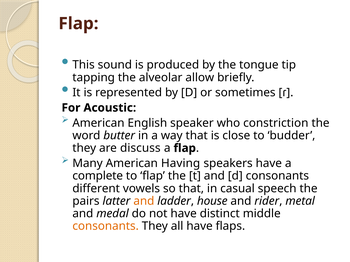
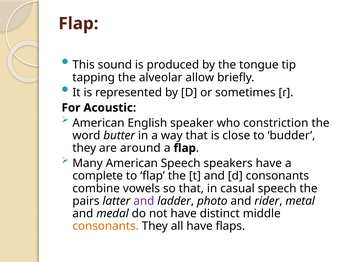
discuss: discuss -> around
American Having: Having -> Speech
different: different -> combine
and at (144, 201) colour: orange -> purple
house: house -> photo
